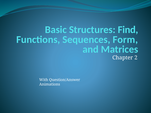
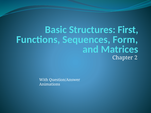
Find: Find -> First
